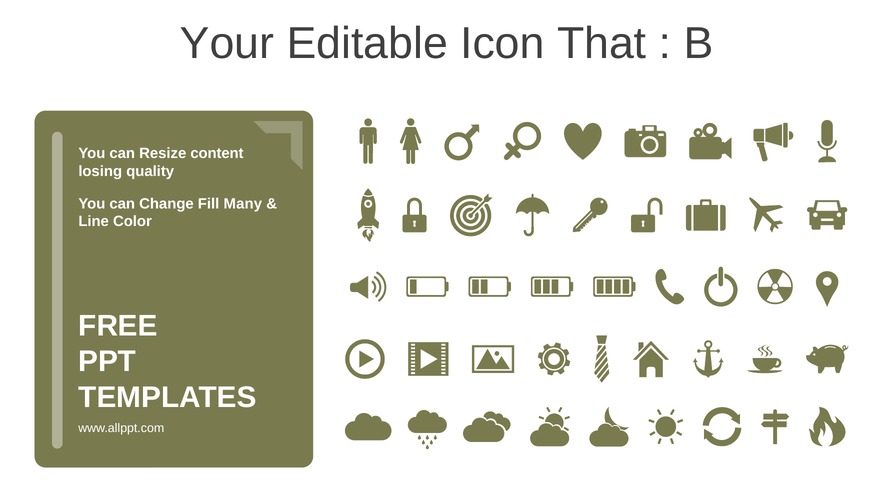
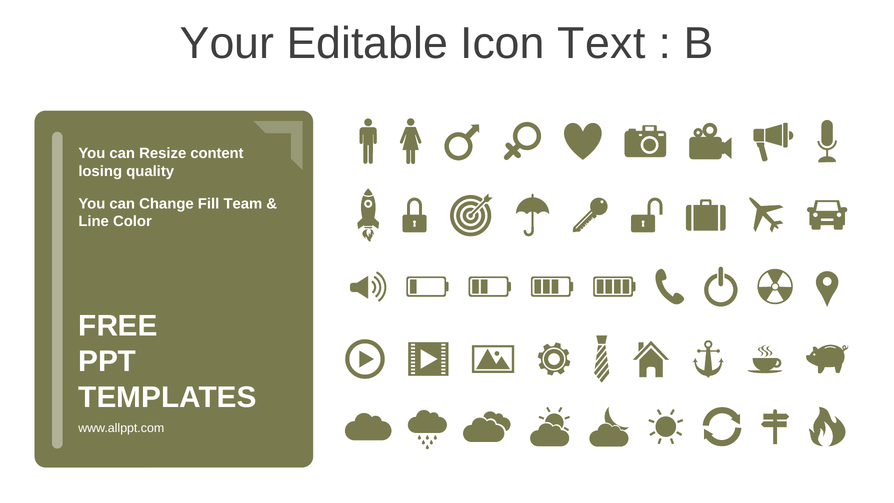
That: That -> Text
Many: Many -> Team
